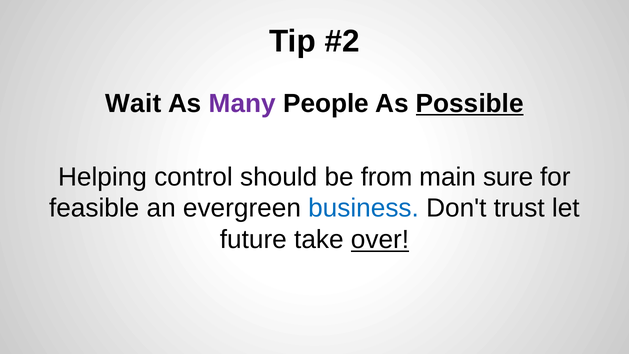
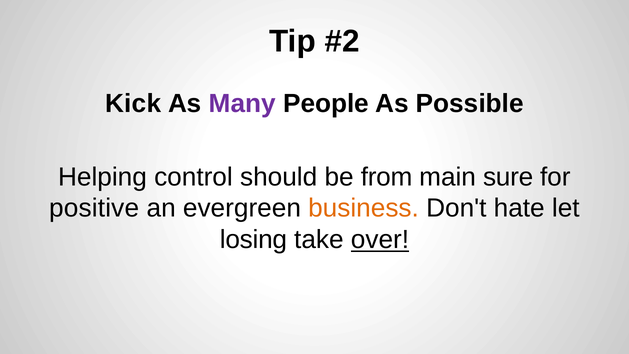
Wait: Wait -> Kick
Possible underline: present -> none
feasible: feasible -> positive
business colour: blue -> orange
trust: trust -> hate
future: future -> losing
